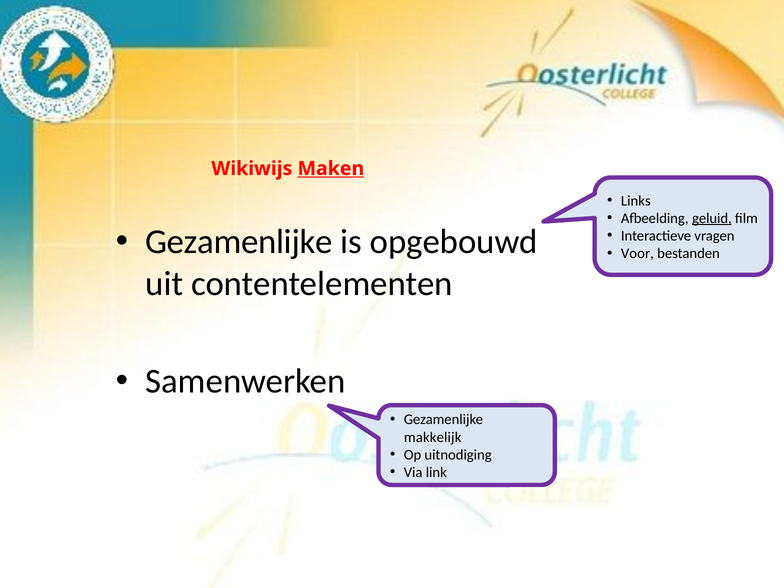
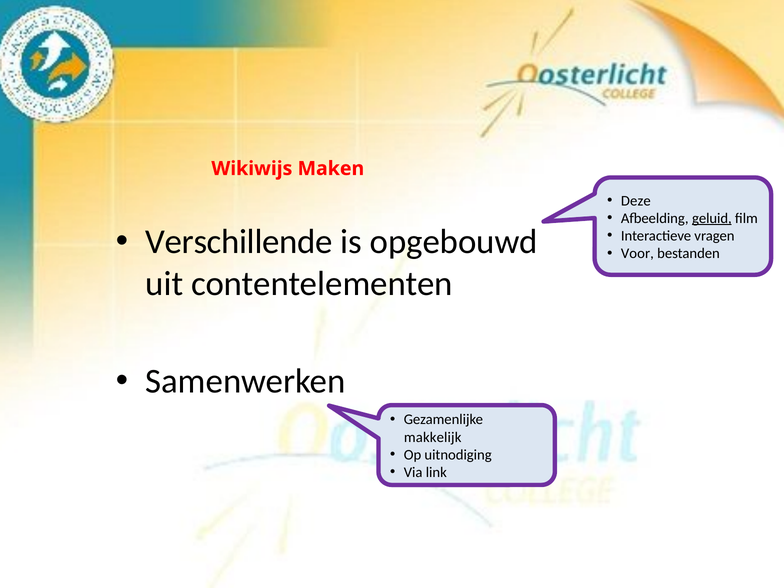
Maken underline: present -> none
Links: Links -> Deze
Gezamenlijke at (239, 242): Gezamenlijke -> Verschillende
